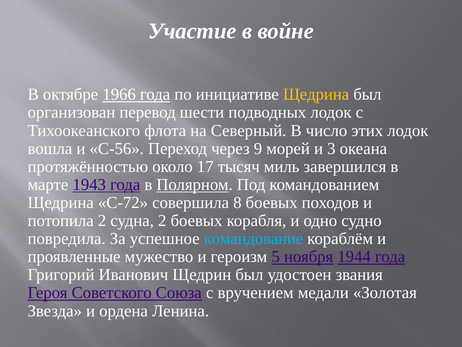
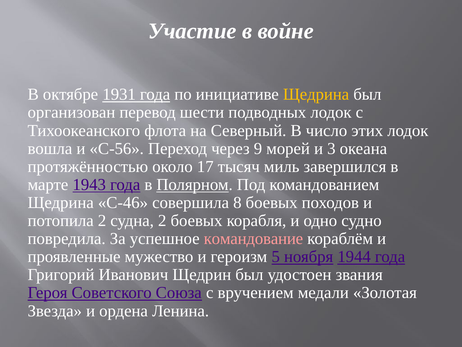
1966: 1966 -> 1931
С-72: С-72 -> С-46
командование colour: light blue -> pink
